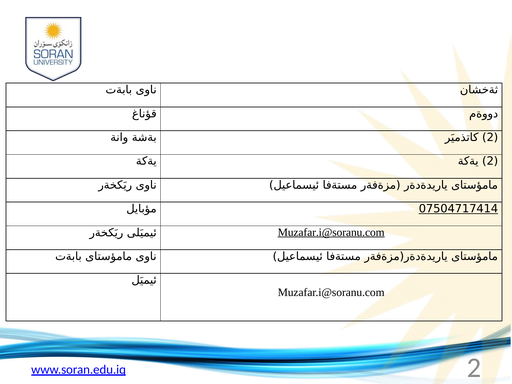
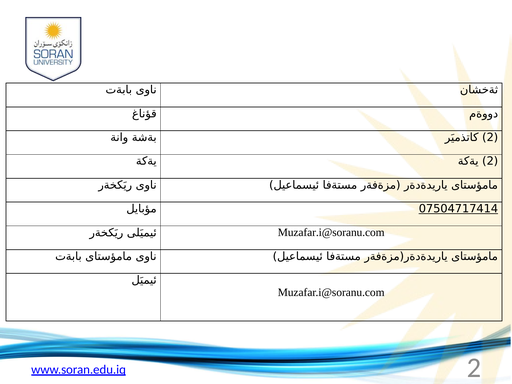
Muzafar.i@soranu.com at (331, 232) underline: present -> none
